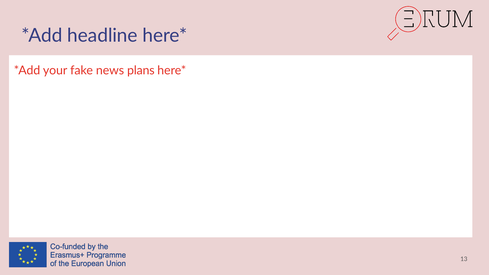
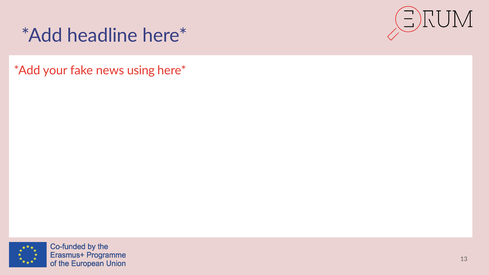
plans: plans -> using
